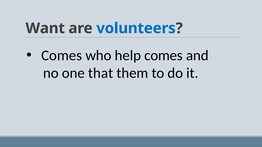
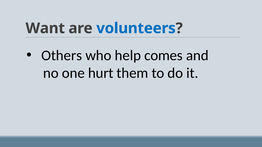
Comes at (62, 56): Comes -> Others
that: that -> hurt
